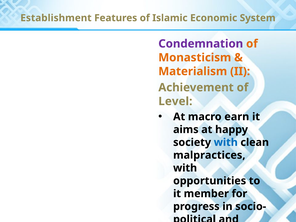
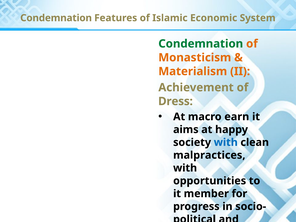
Establishment at (56, 18): Establishment -> Condemnation
Condemnation at (201, 44) colour: purple -> green
Level: Level -> Dress
